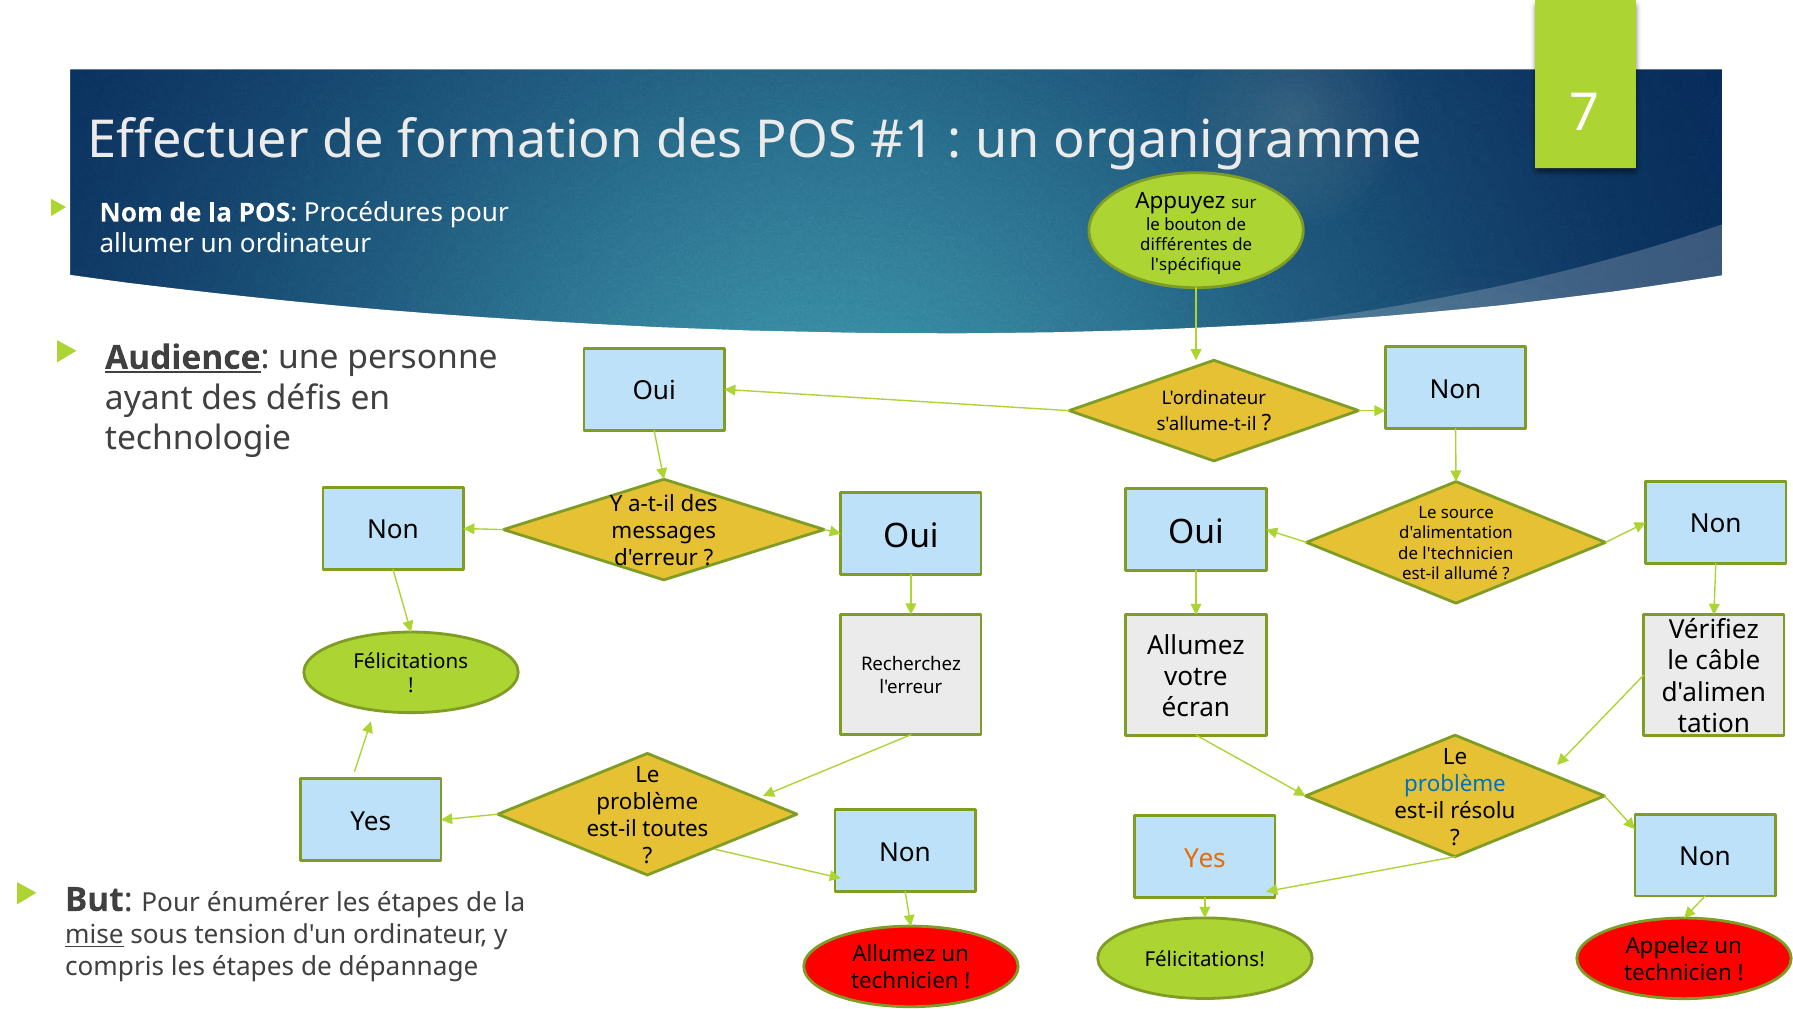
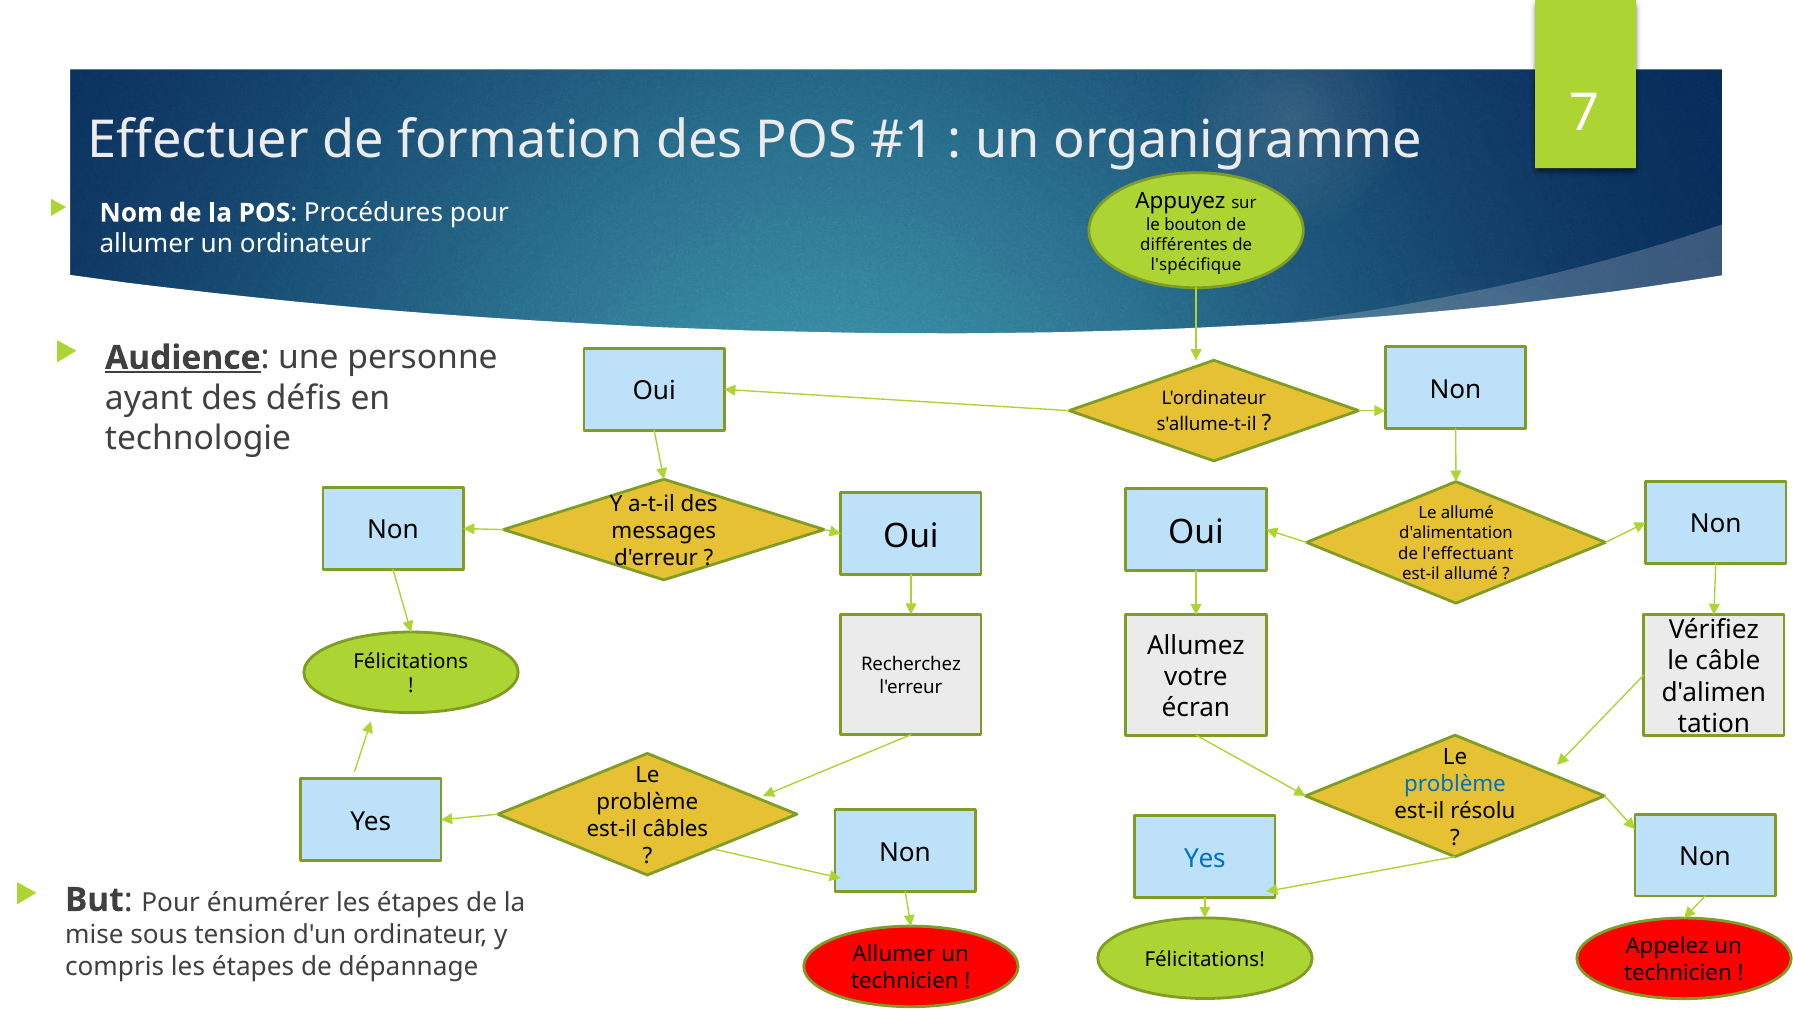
Le source: source -> allumé
l'technicien: l'technicien -> l'effectuant
toutes: toutes -> câbles
Yes at (1205, 858) colour: orange -> blue
mise underline: present -> none
Allumez at (894, 954): Allumez -> Allumer
